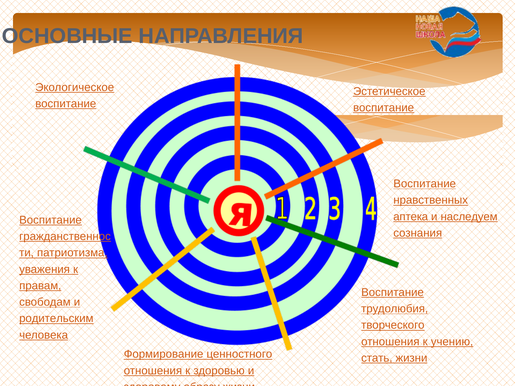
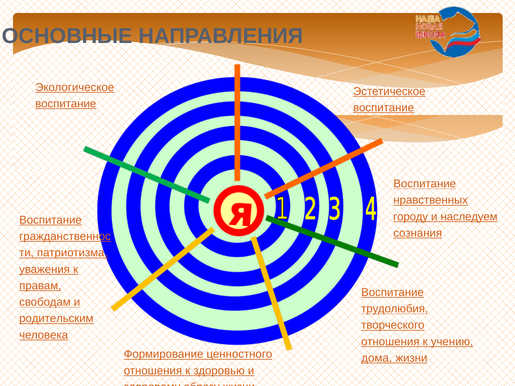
аптека: аптека -> городу
стать: стать -> дома
